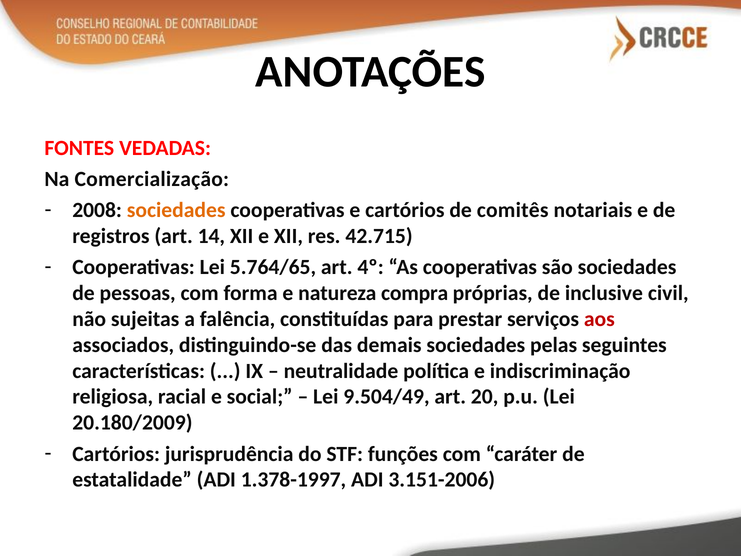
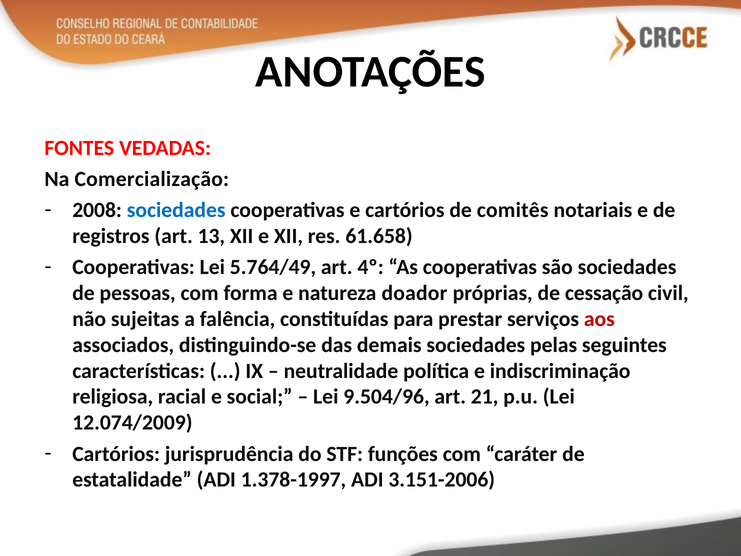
sociedades at (176, 210) colour: orange -> blue
14: 14 -> 13
42.715: 42.715 -> 61.658
5.764/65: 5.764/65 -> 5.764/49
compra: compra -> doador
inclusive: inclusive -> cessação
9.504/49: 9.504/49 -> 9.504/96
20: 20 -> 21
20.180/2009: 20.180/2009 -> 12.074/2009
